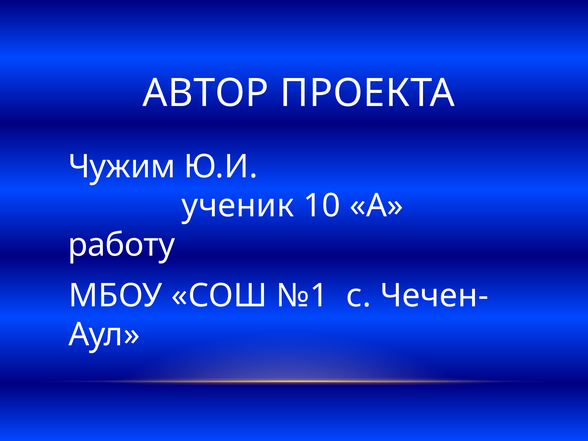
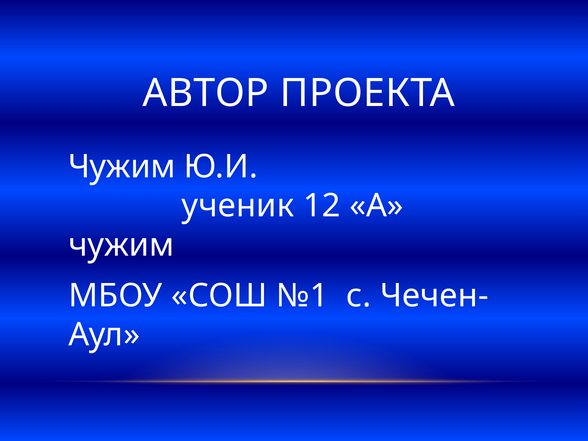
10: 10 -> 12
работу at (121, 245): работу -> чужим
